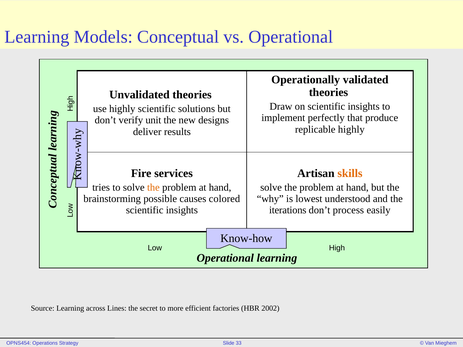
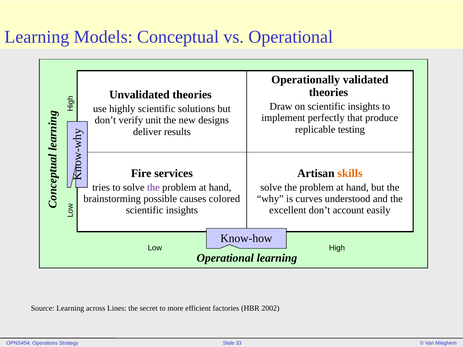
replicable highly: highly -> testing
the at (153, 188) colour: orange -> purple
lowest: lowest -> curves
iterations: iterations -> excellent
process: process -> account
